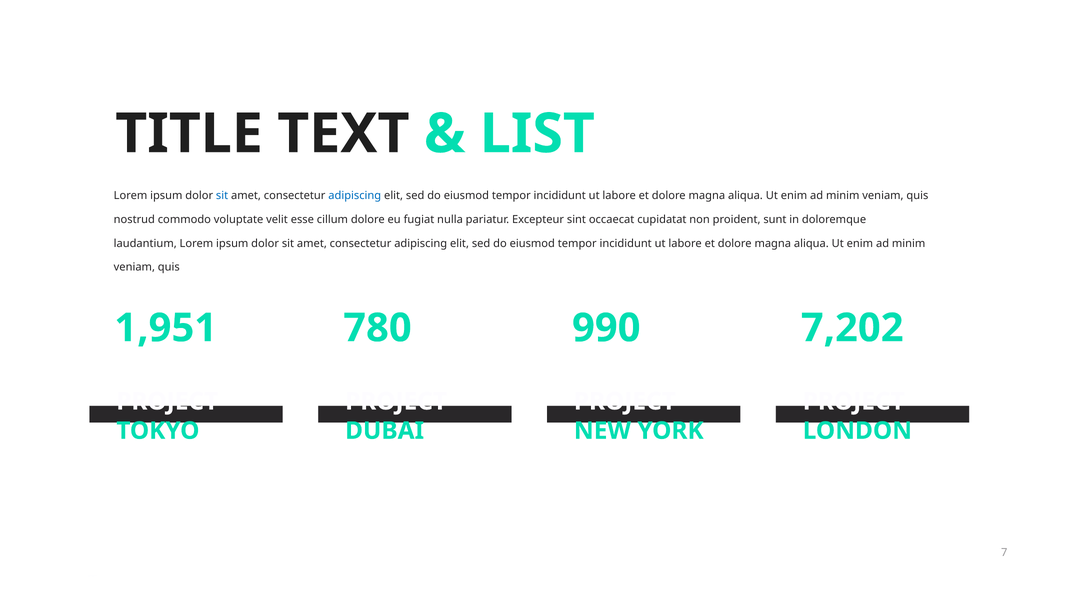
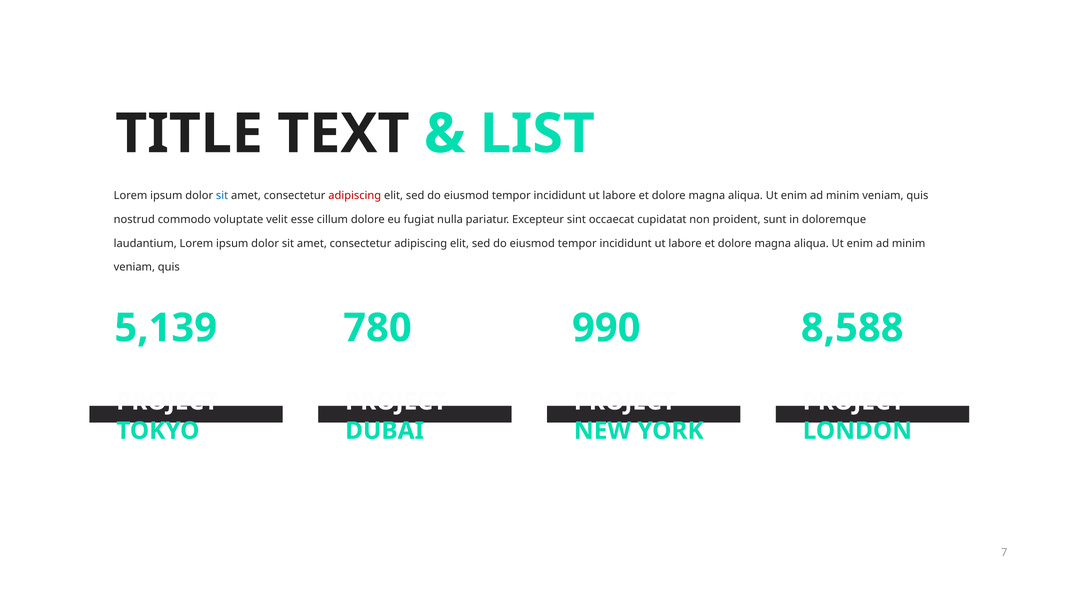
adipiscing at (355, 195) colour: blue -> red
1,951: 1,951 -> 5,139
7,202: 7,202 -> 8,588
